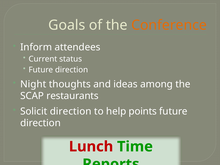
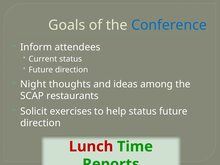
Conference colour: orange -> blue
Solicit direction: direction -> exercises
help points: points -> status
